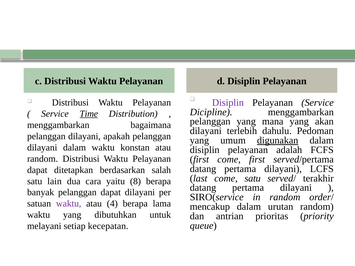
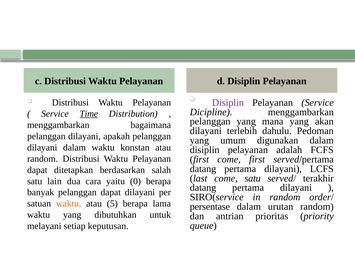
digunakan underline: present -> none
8: 8 -> 0
waktu at (69, 204) colour: purple -> orange
4: 4 -> 5
mencakup: mencakup -> persentase
kecepatan: kecepatan -> keputusan
